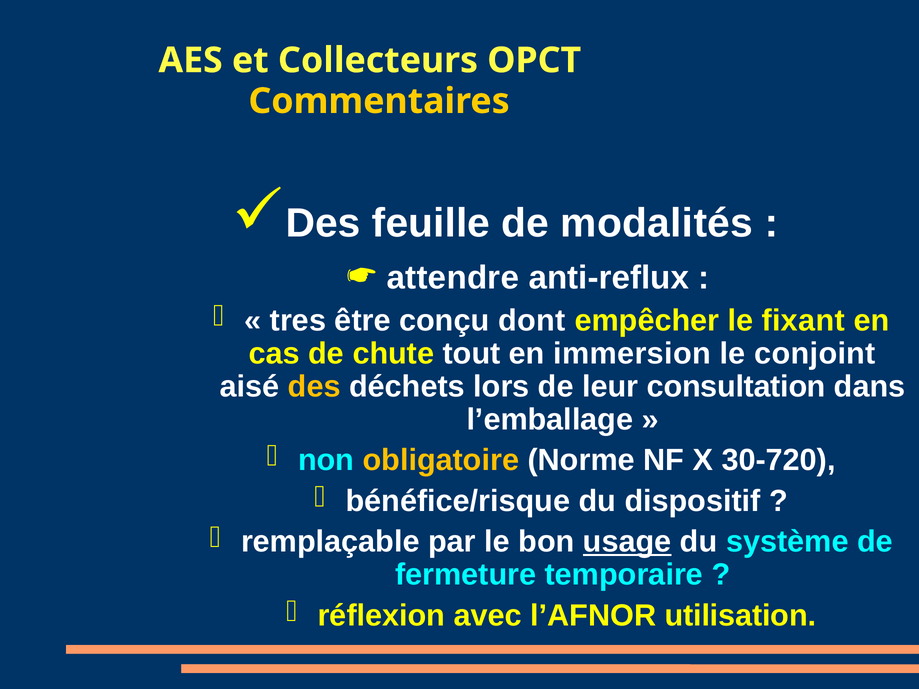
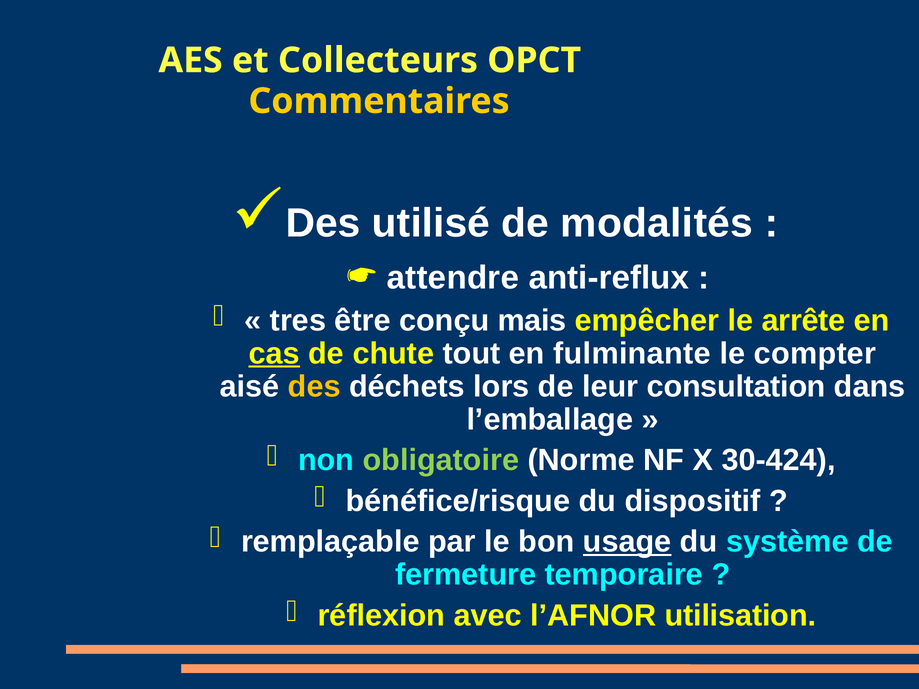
feuille: feuille -> utilisé
dont: dont -> mais
fixant: fixant -> arrête
cas underline: none -> present
immersion: immersion -> fulminante
conjoint: conjoint -> compter
obligatoire colour: yellow -> light green
30-720: 30-720 -> 30-424
